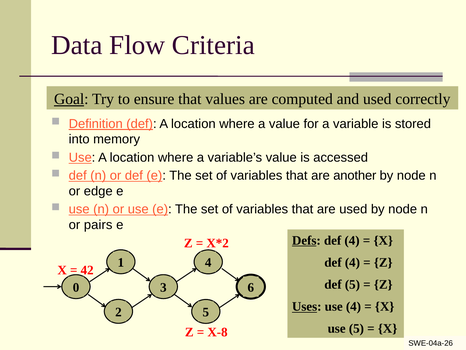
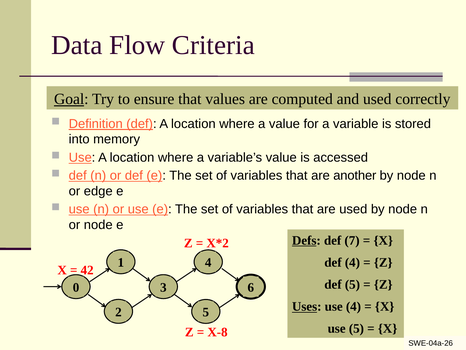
or pairs: pairs -> node
Defs def 4: 4 -> 7
